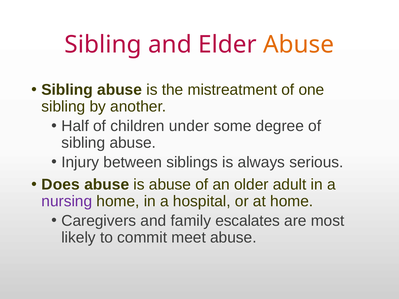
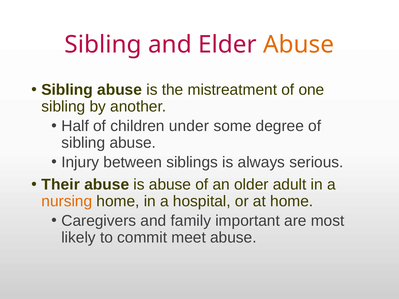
Does: Does -> Their
nursing colour: purple -> orange
escalates: escalates -> important
